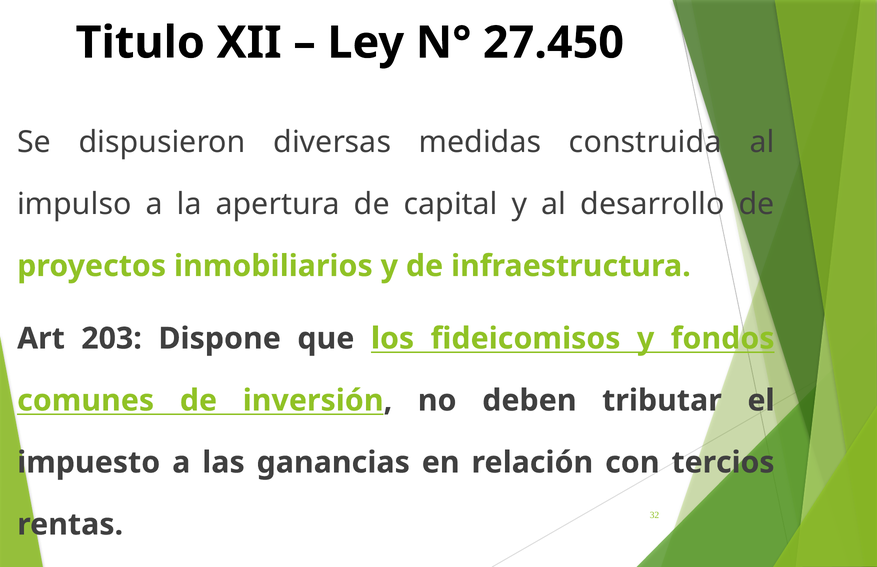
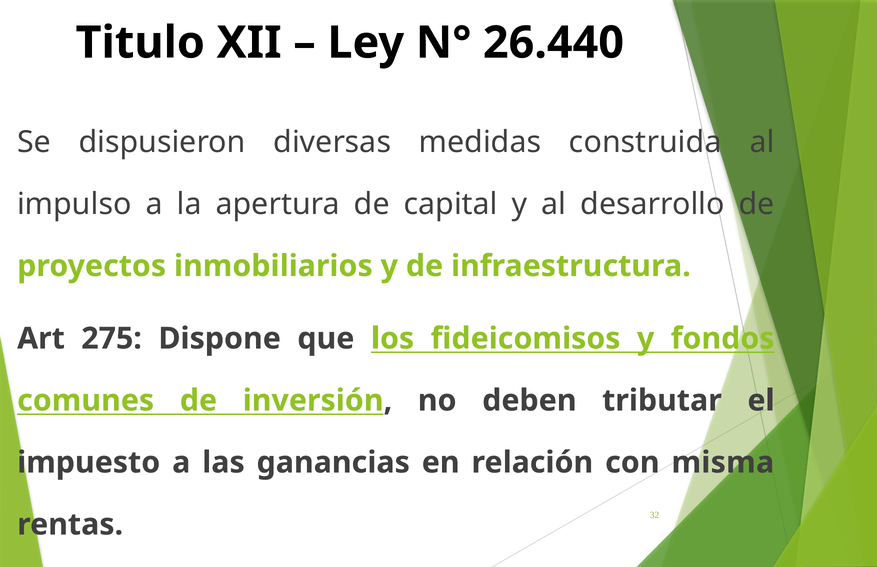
27.450: 27.450 -> 26.440
203: 203 -> 275
tercios: tercios -> misma
